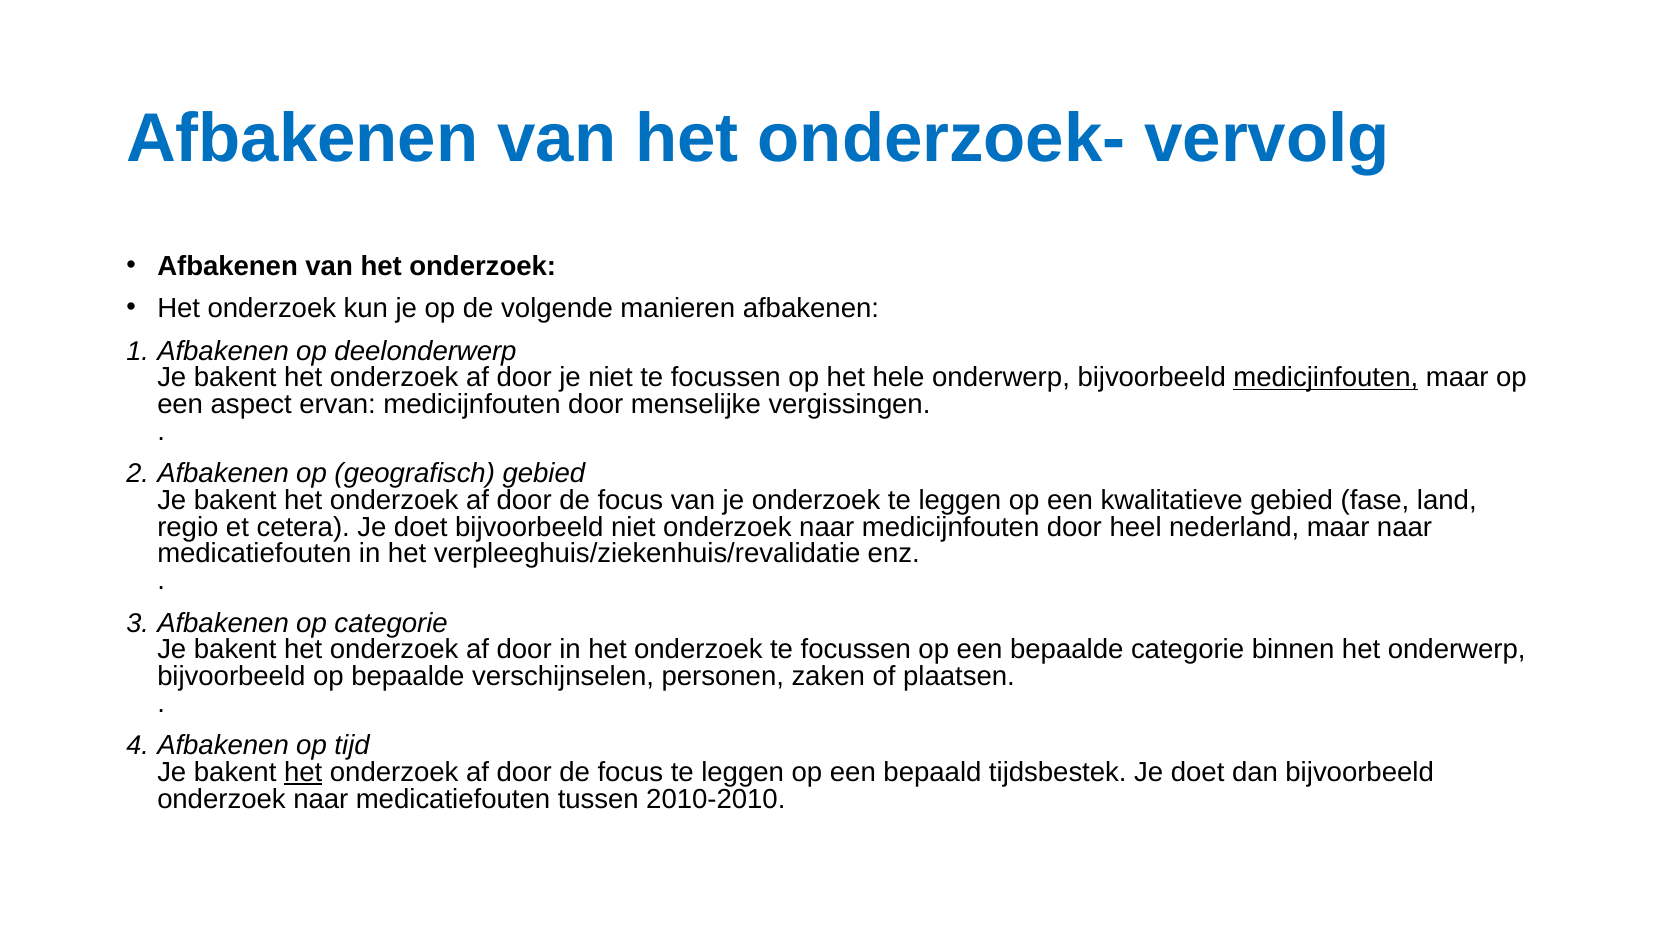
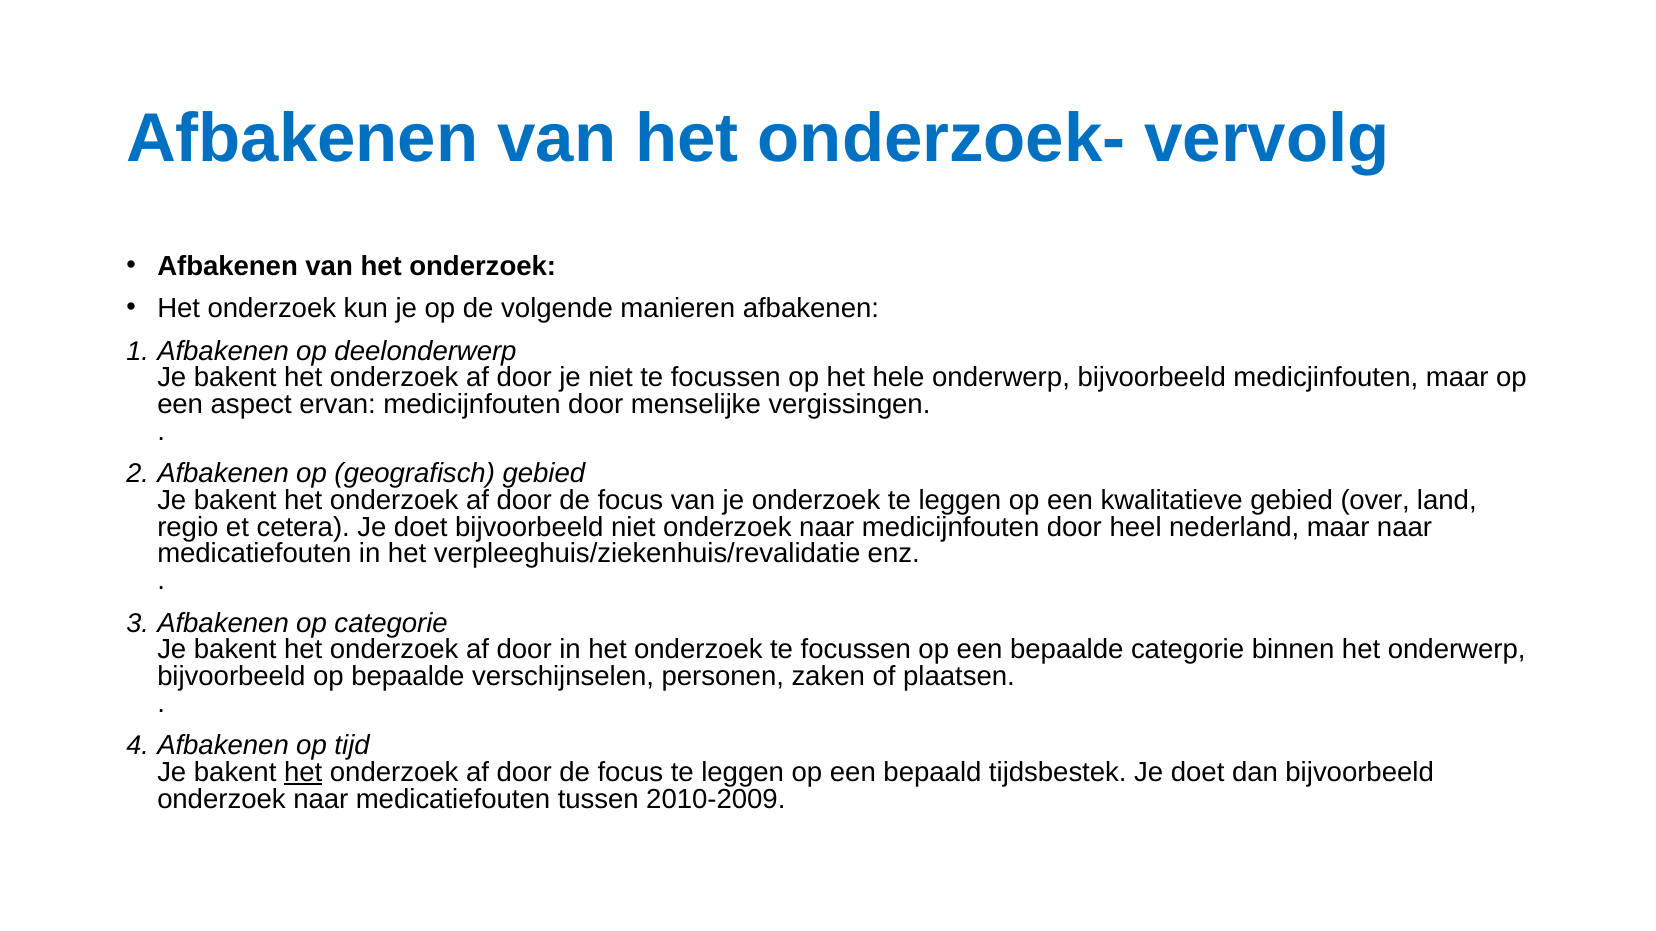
medicjinfouten underline: present -> none
fase: fase -> over
2010-2010: 2010-2010 -> 2010-2009
